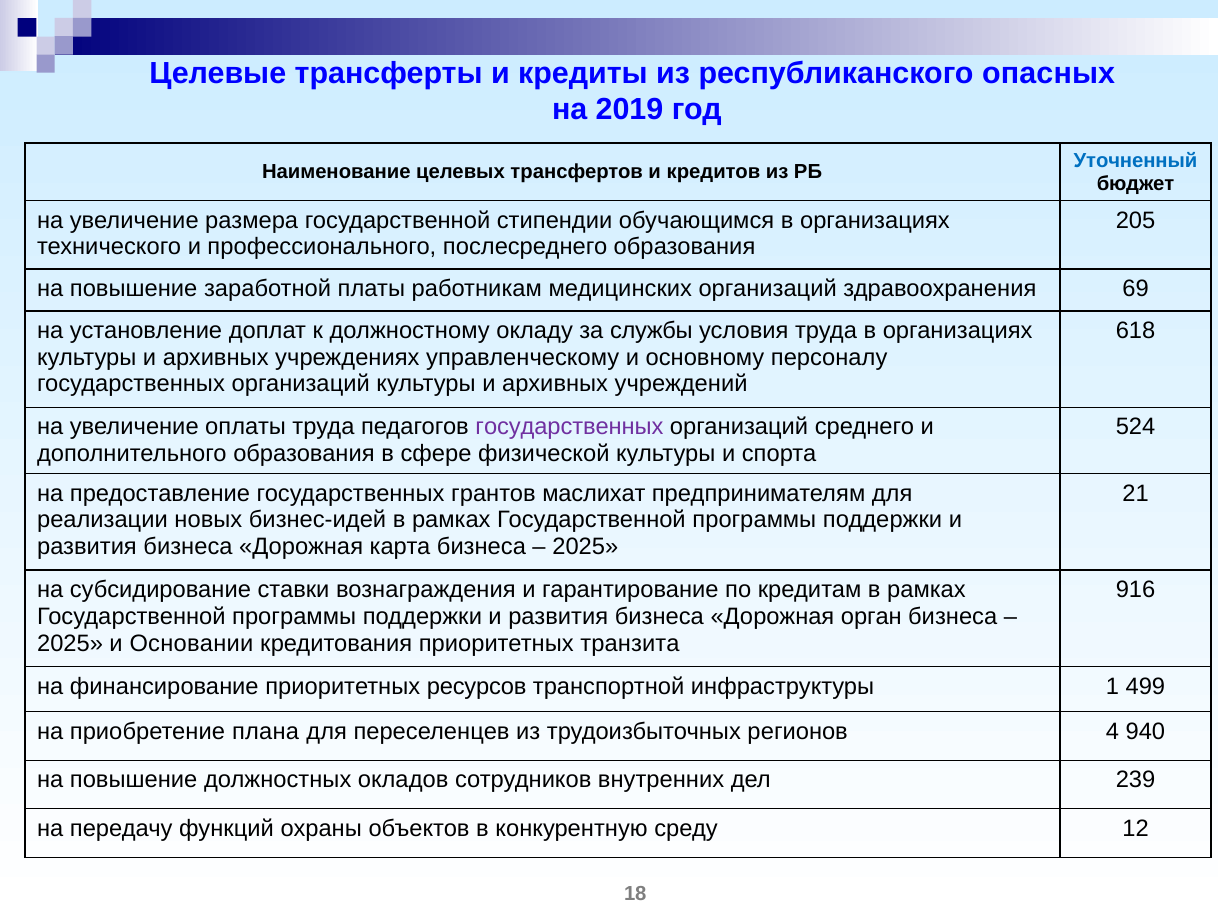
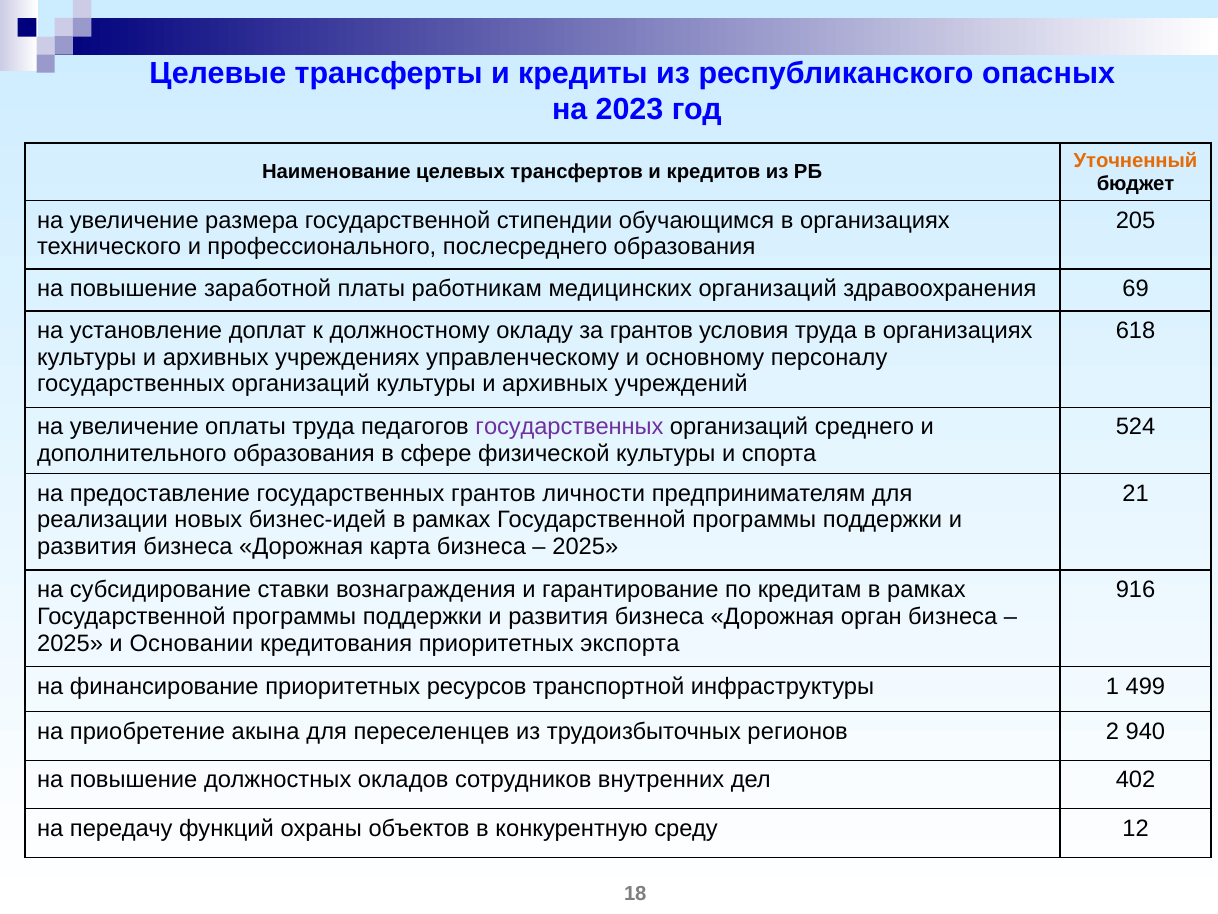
2019: 2019 -> 2023
Уточненный colour: blue -> orange
за службы: службы -> грантов
маслихат: маслихат -> личности
транзита: транзита -> экспорта
плана: плана -> акына
4: 4 -> 2
239: 239 -> 402
